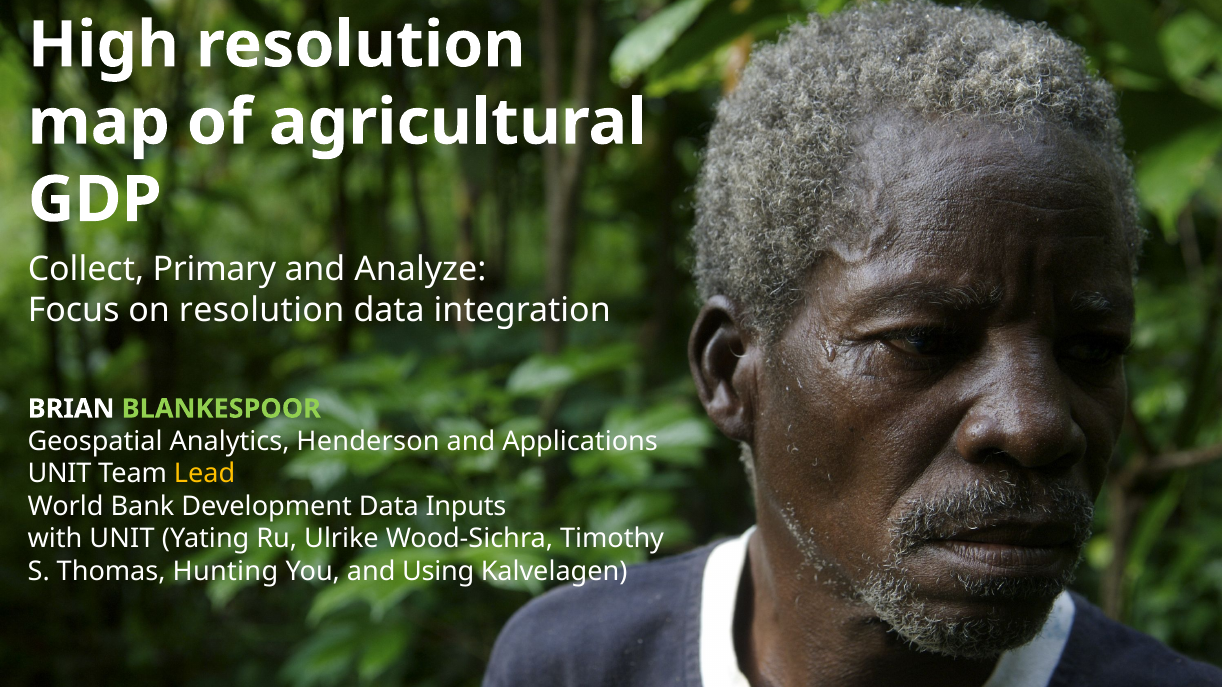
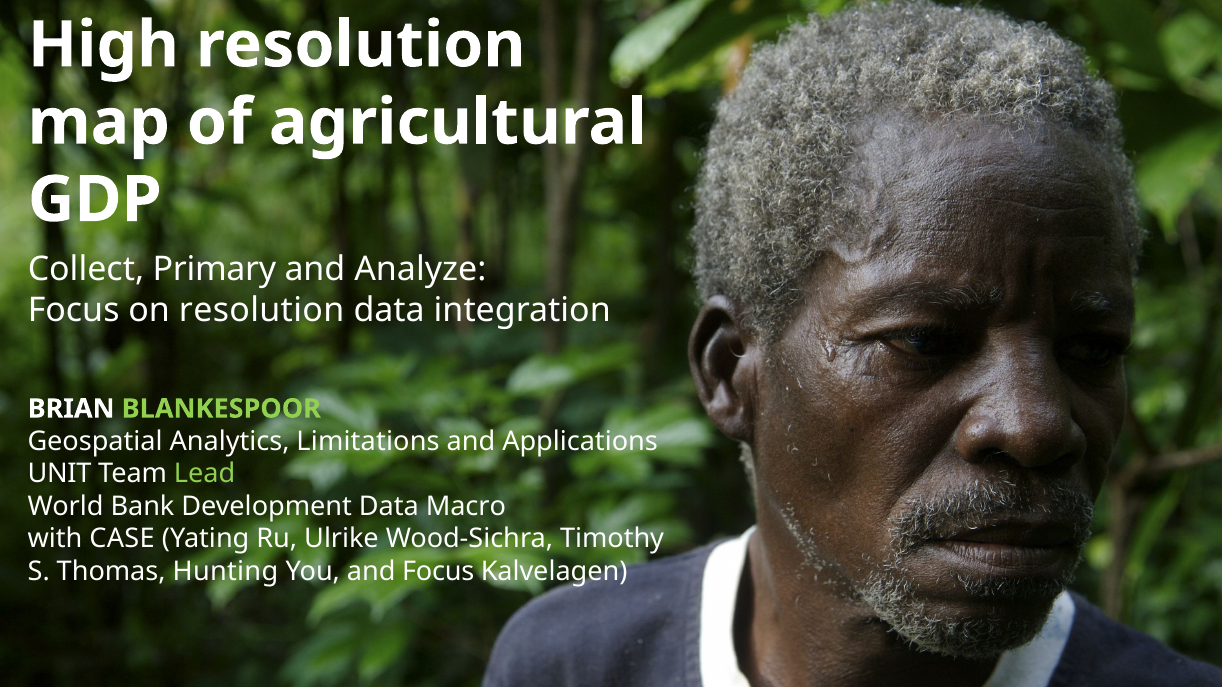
Henderson: Henderson -> Limitations
Lead colour: yellow -> light green
Inputs: Inputs -> Macro
with UNIT: UNIT -> CASE
and Using: Using -> Focus
